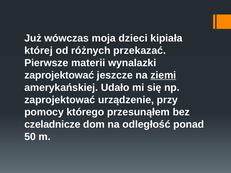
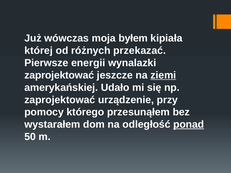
dzieci: dzieci -> byłem
materii: materii -> energii
czeladnicze: czeladnicze -> wystarałem
ponad underline: none -> present
